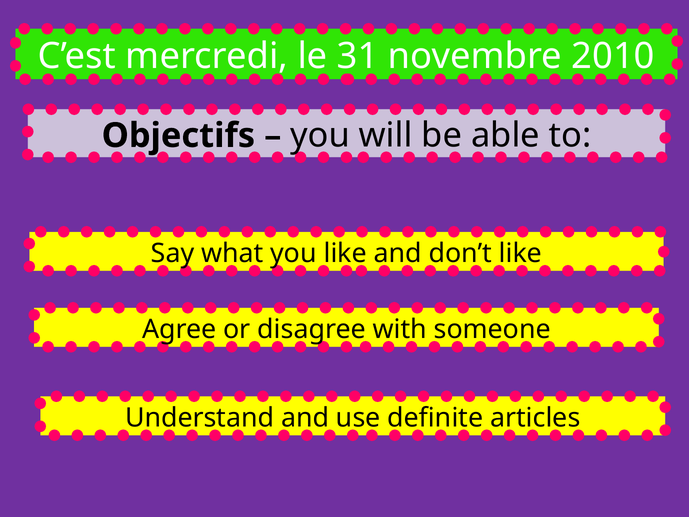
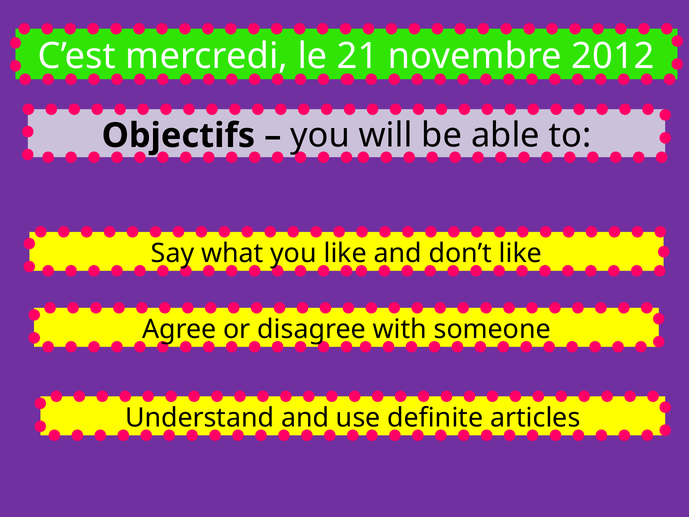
31: 31 -> 21
2010: 2010 -> 2012
